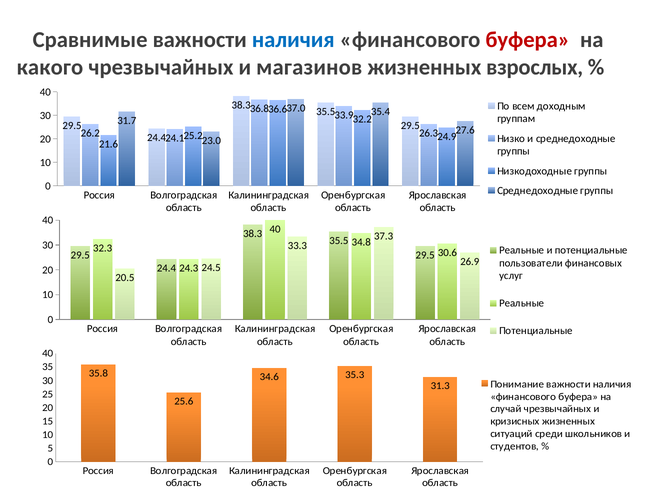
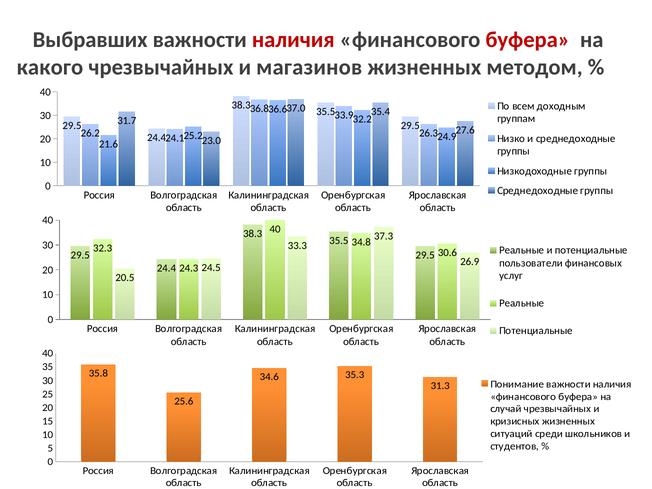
Сравнимые: Сравнимые -> Выбравших
наличия at (293, 40) colour: blue -> red
взрослых: взрослых -> методом
